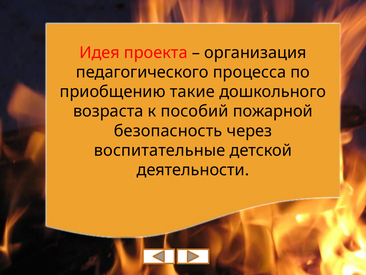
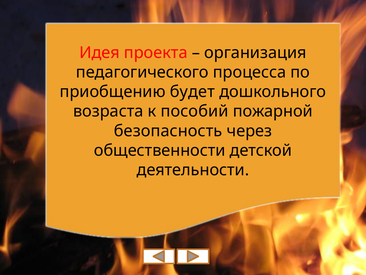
такие: такие -> будет
воспитательные: воспитательные -> общественности
